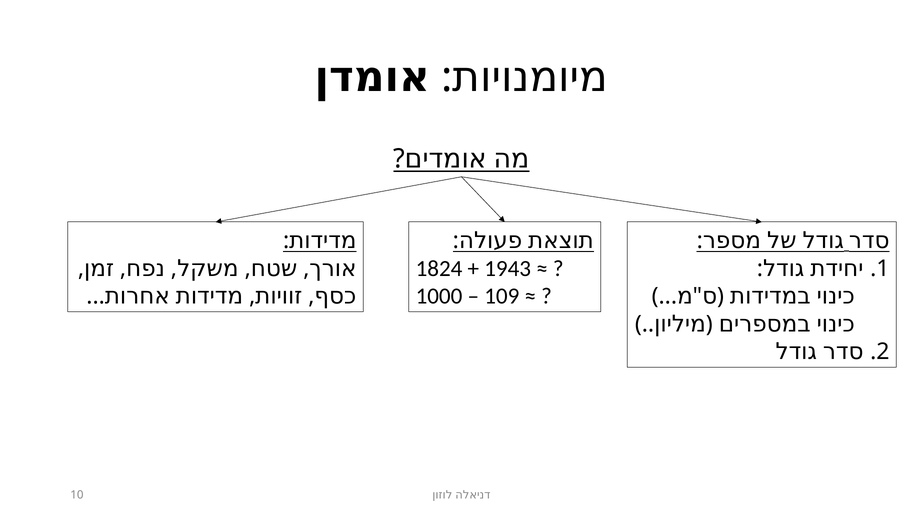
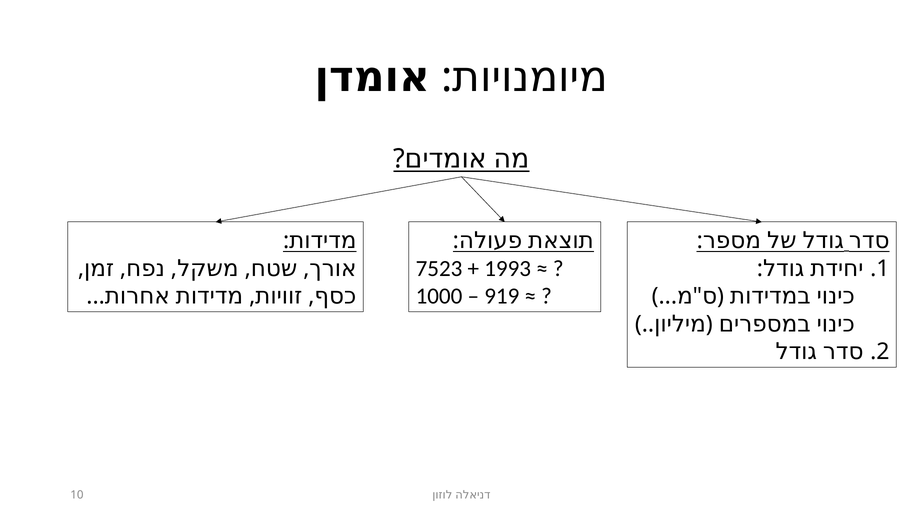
1824: 1824 -> 7523
1943: 1943 -> 1993
109: 109 -> 919
